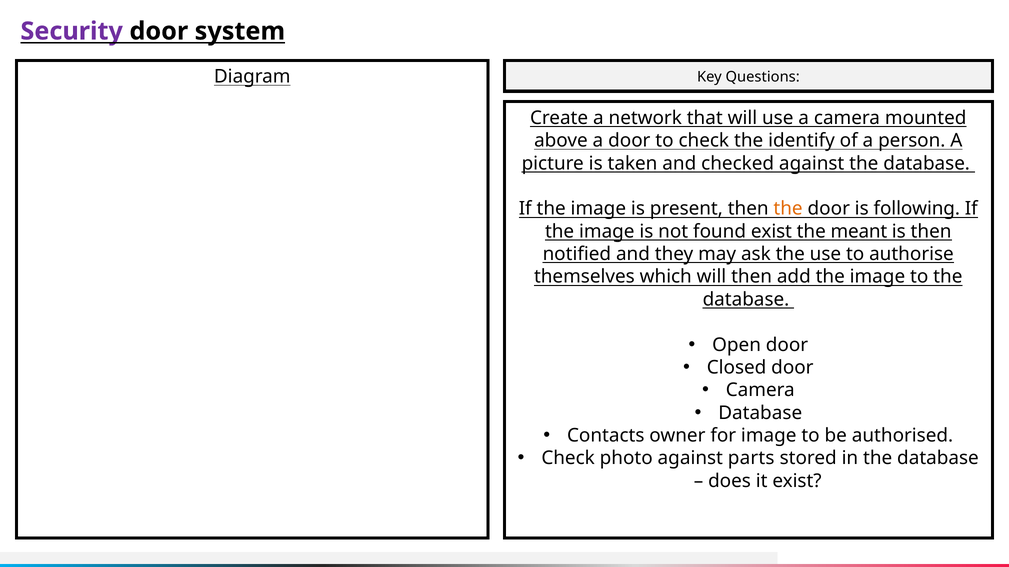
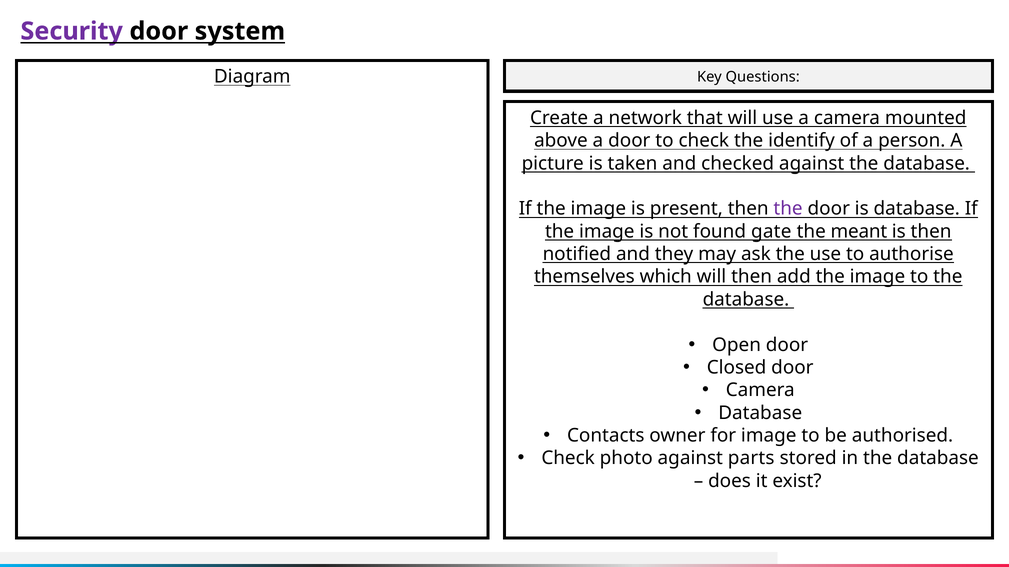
the at (788, 209) colour: orange -> purple
is following: following -> database
found exist: exist -> gate
